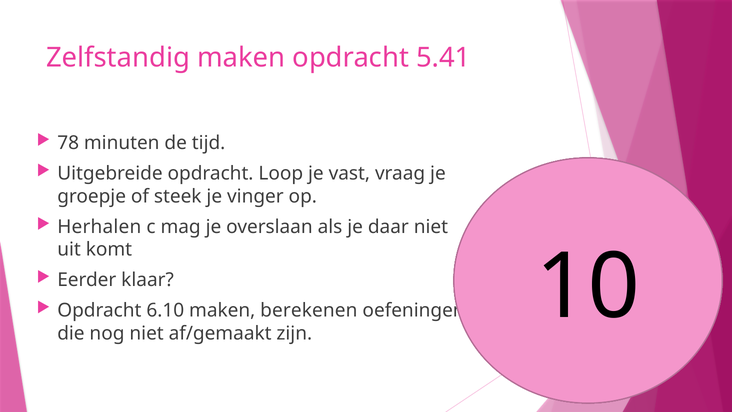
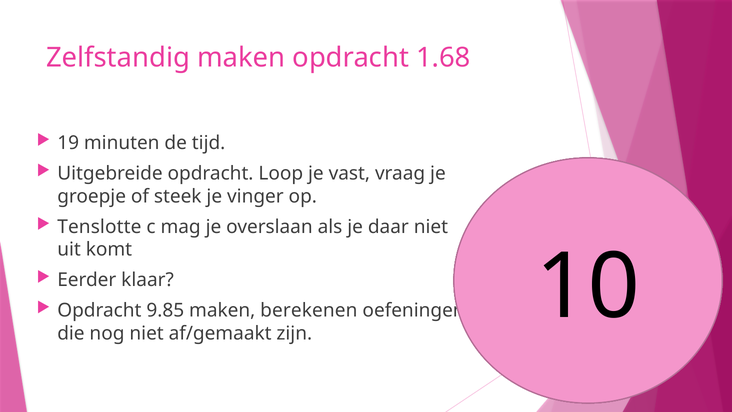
5.41: 5.41 -> 1.68
78: 78 -> 19
Herhalen: Herhalen -> Tenslotte
6.10: 6.10 -> 9.85
